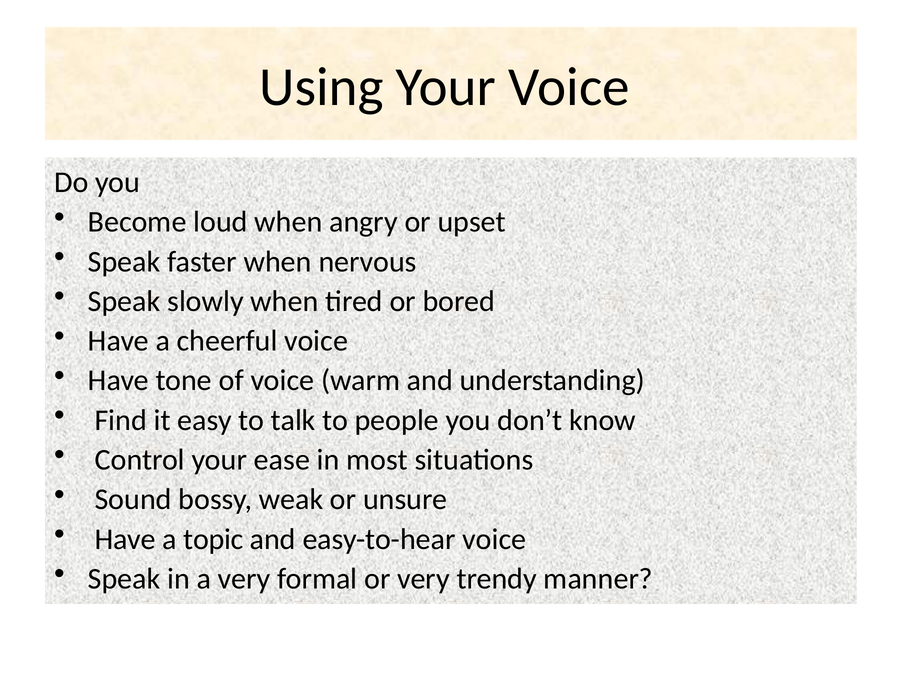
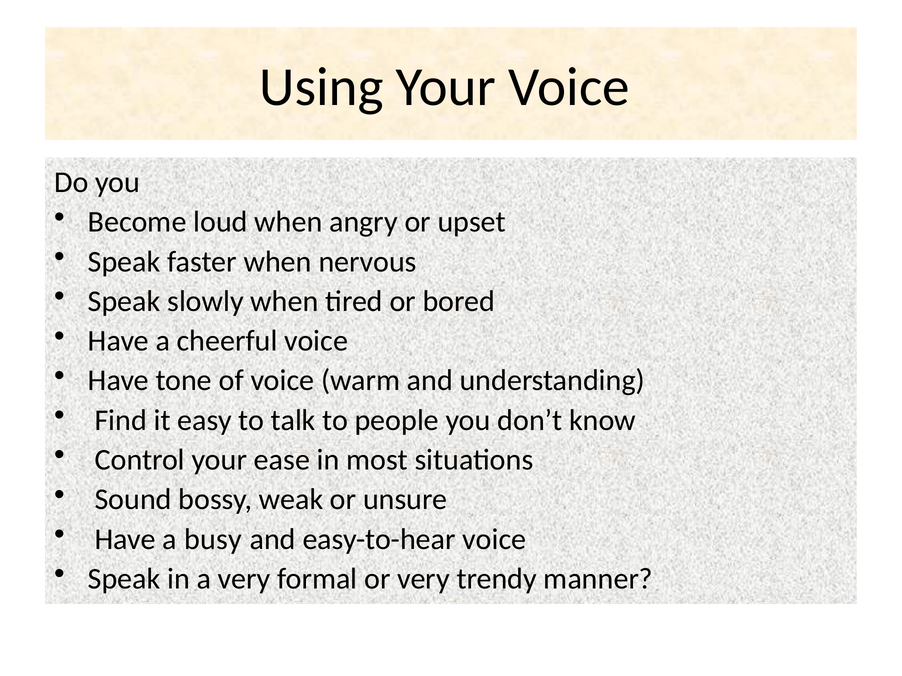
topic: topic -> busy
